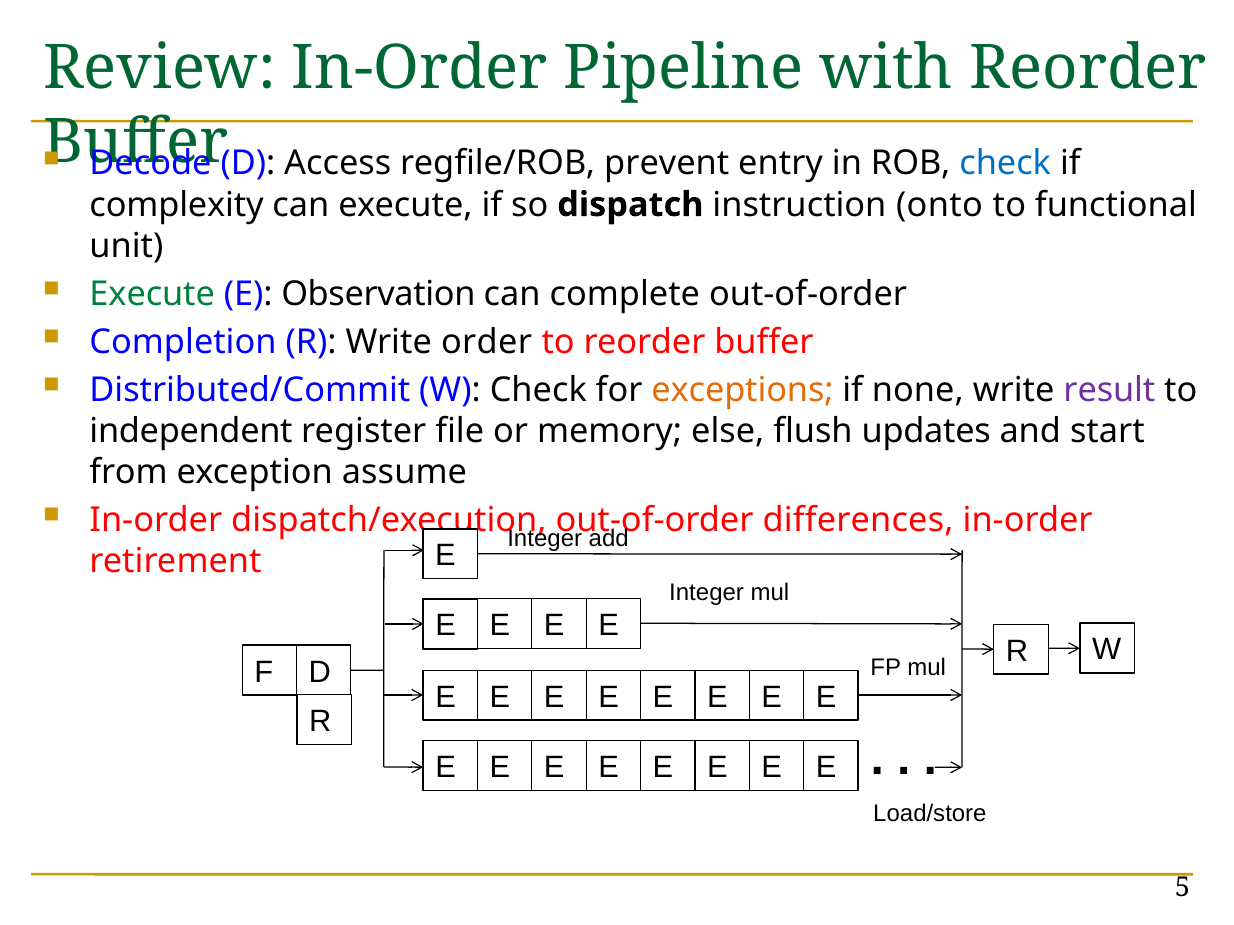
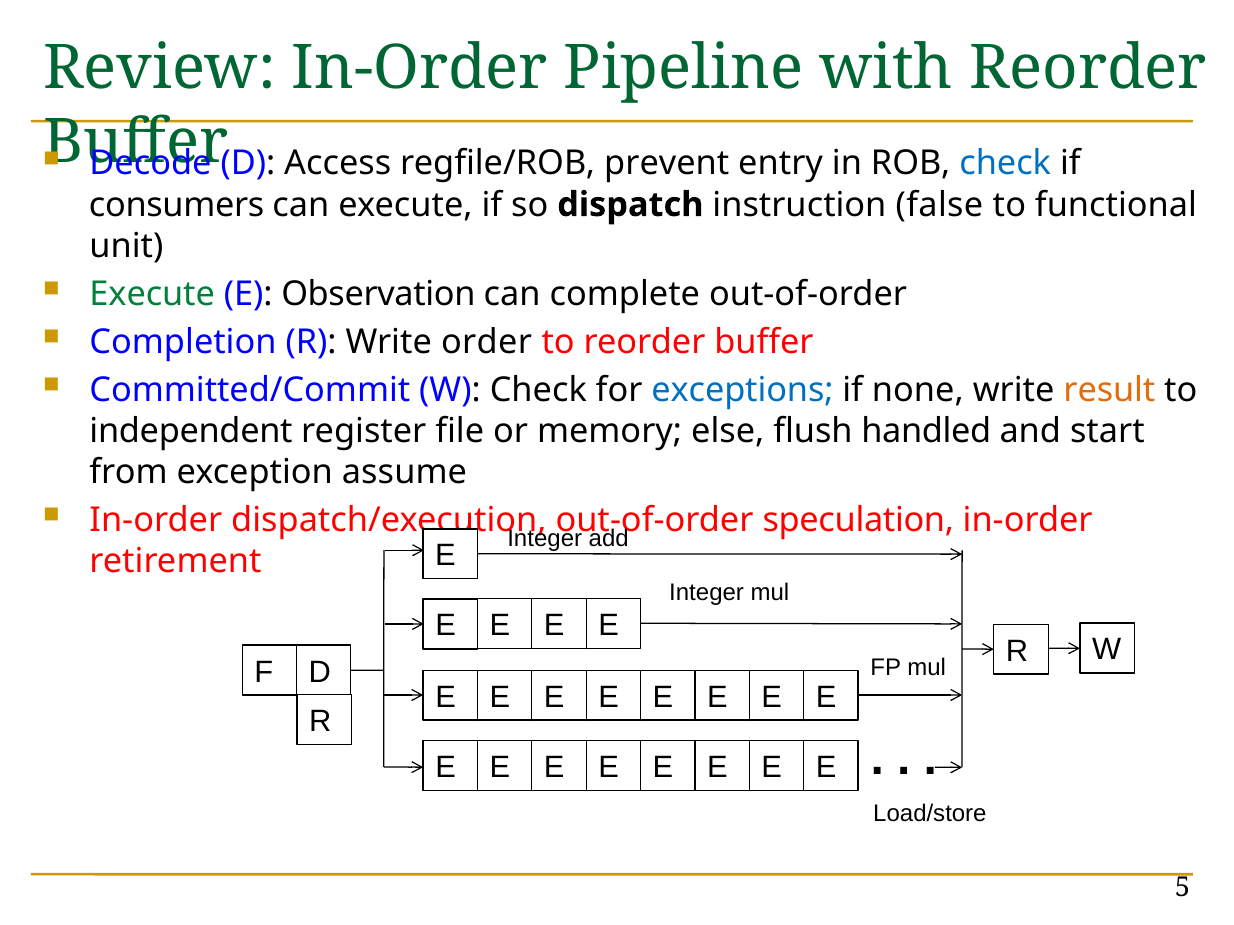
complexity: complexity -> consumers
onto: onto -> false
Distributed/Commit: Distributed/Commit -> Committed/Commit
exceptions colour: orange -> blue
result colour: purple -> orange
updates: updates -> handled
differences: differences -> speculation
